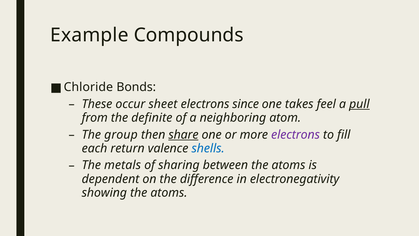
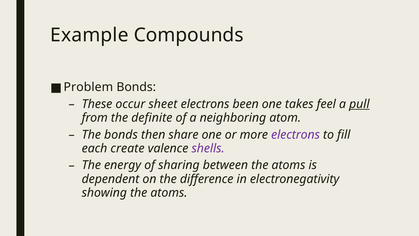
Chloride: Chloride -> Problem
since: since -> been
The group: group -> bonds
share underline: present -> none
return: return -> create
shells colour: blue -> purple
metals: metals -> energy
